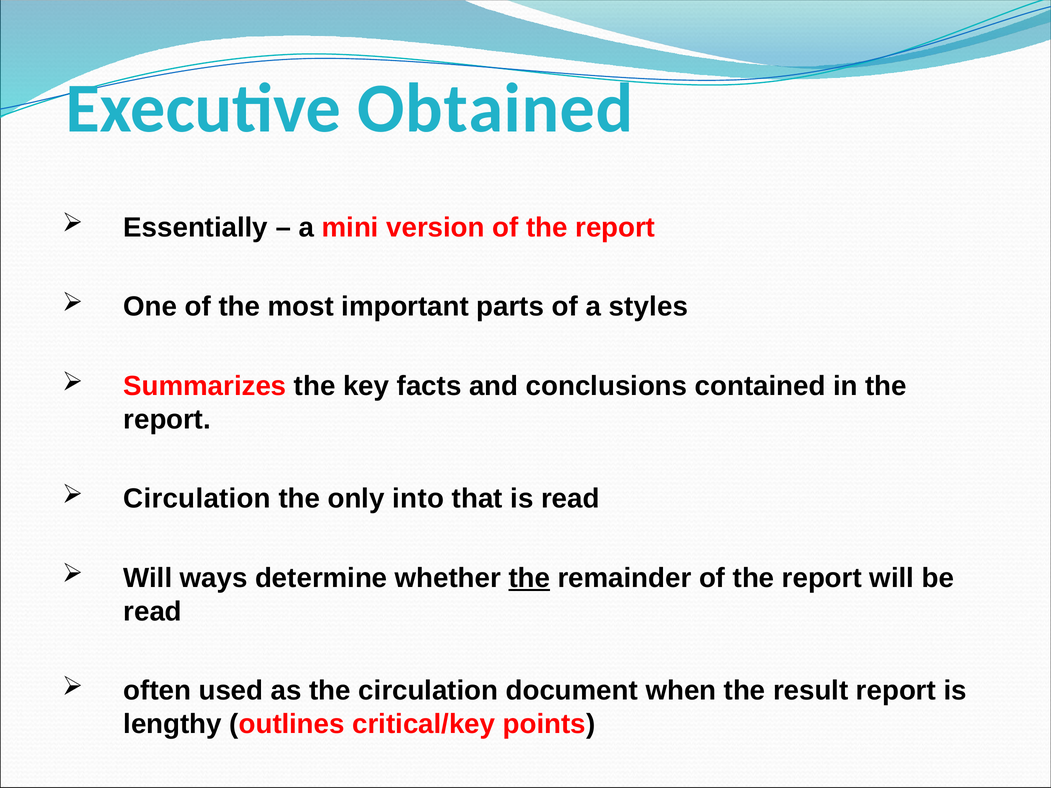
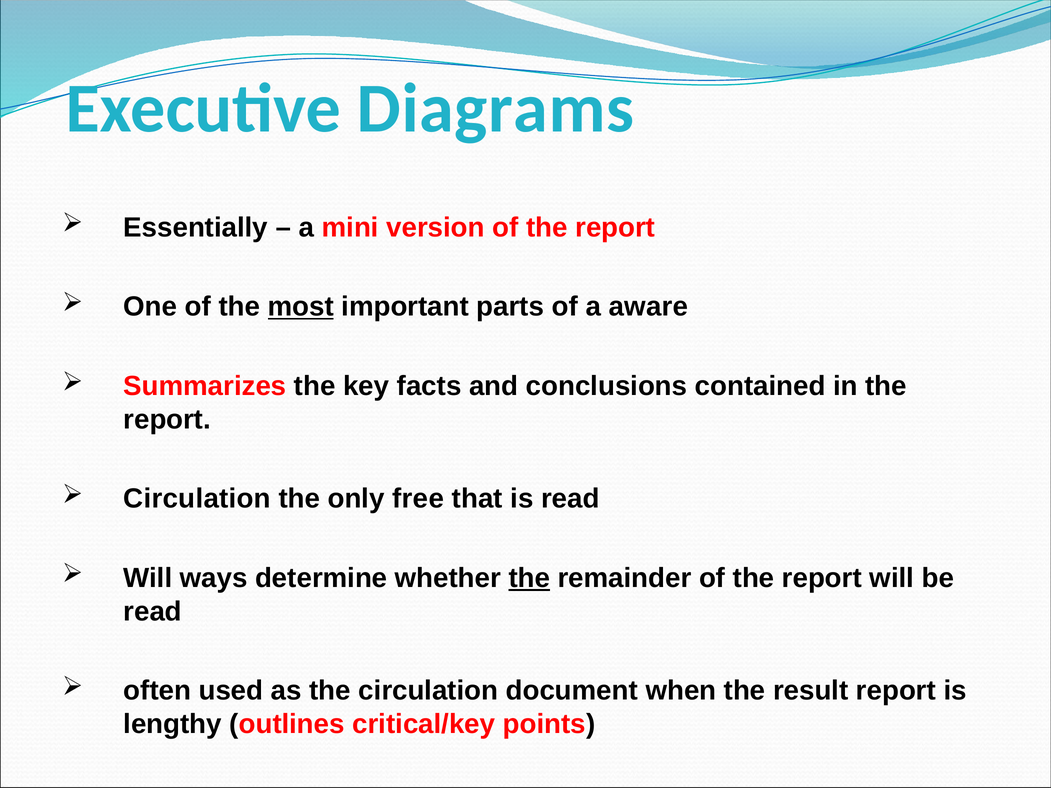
Obtained: Obtained -> Diagrams
most underline: none -> present
styles: styles -> aware
into: into -> free
